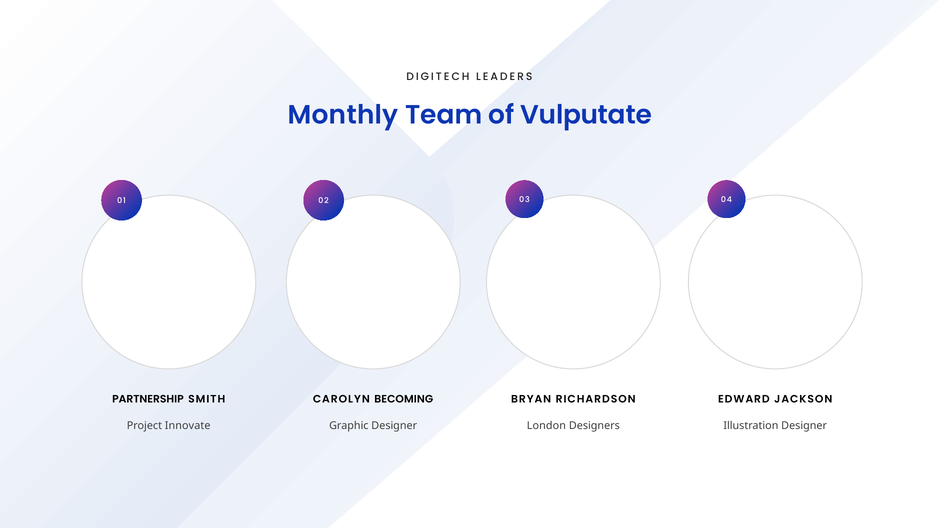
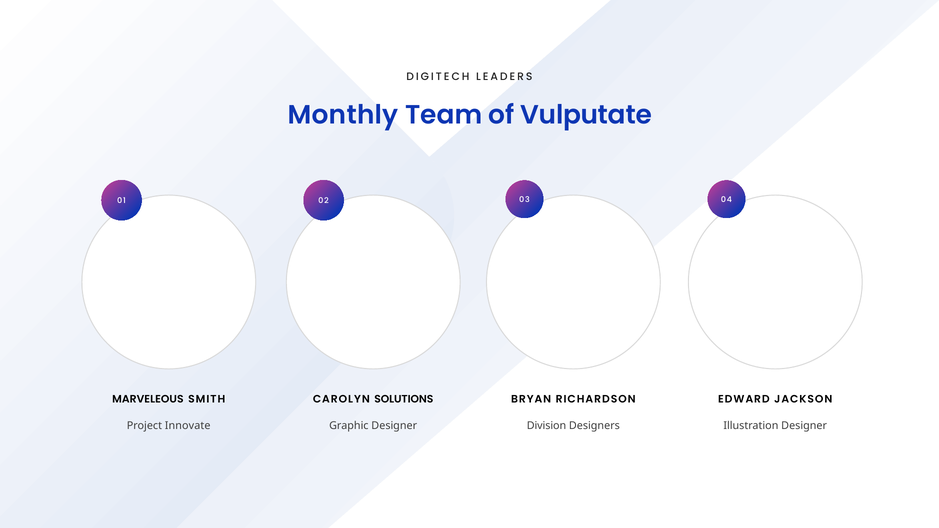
PARTNERSHIP: PARTNERSHIP -> MARVELEOUS
BECOMING: BECOMING -> SOLUTIONS
London: London -> Division
